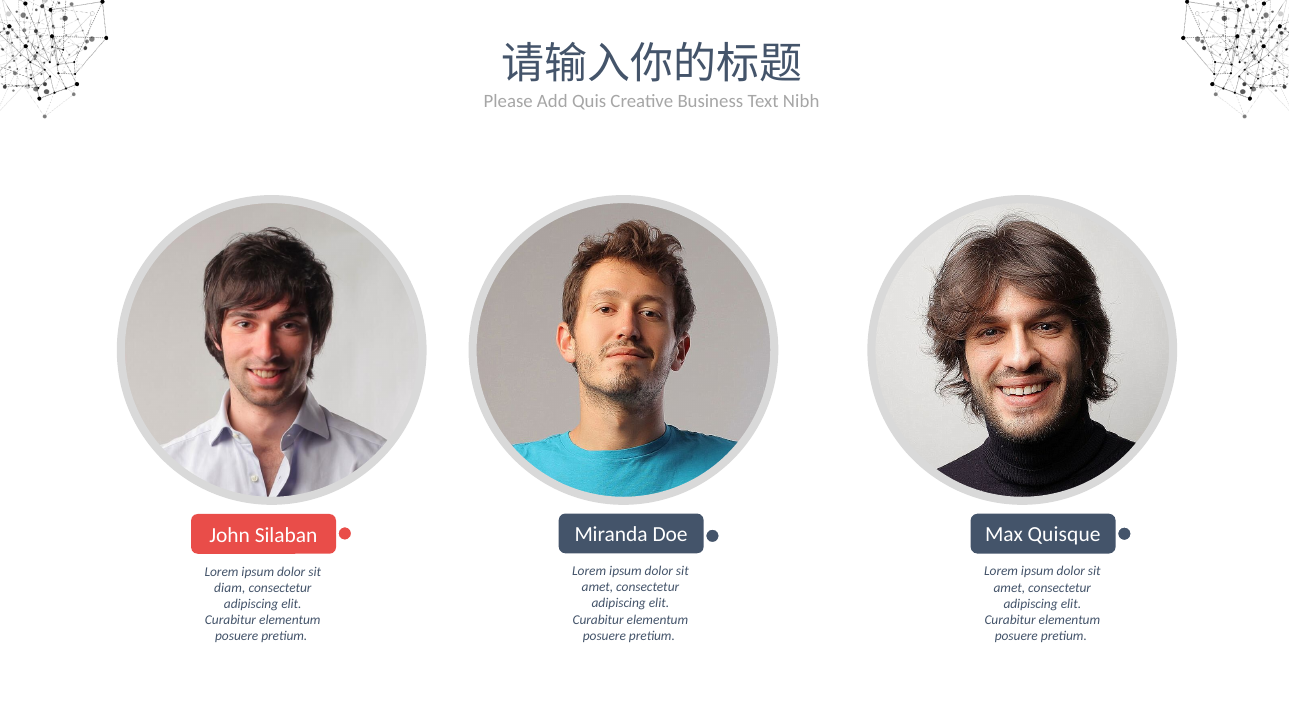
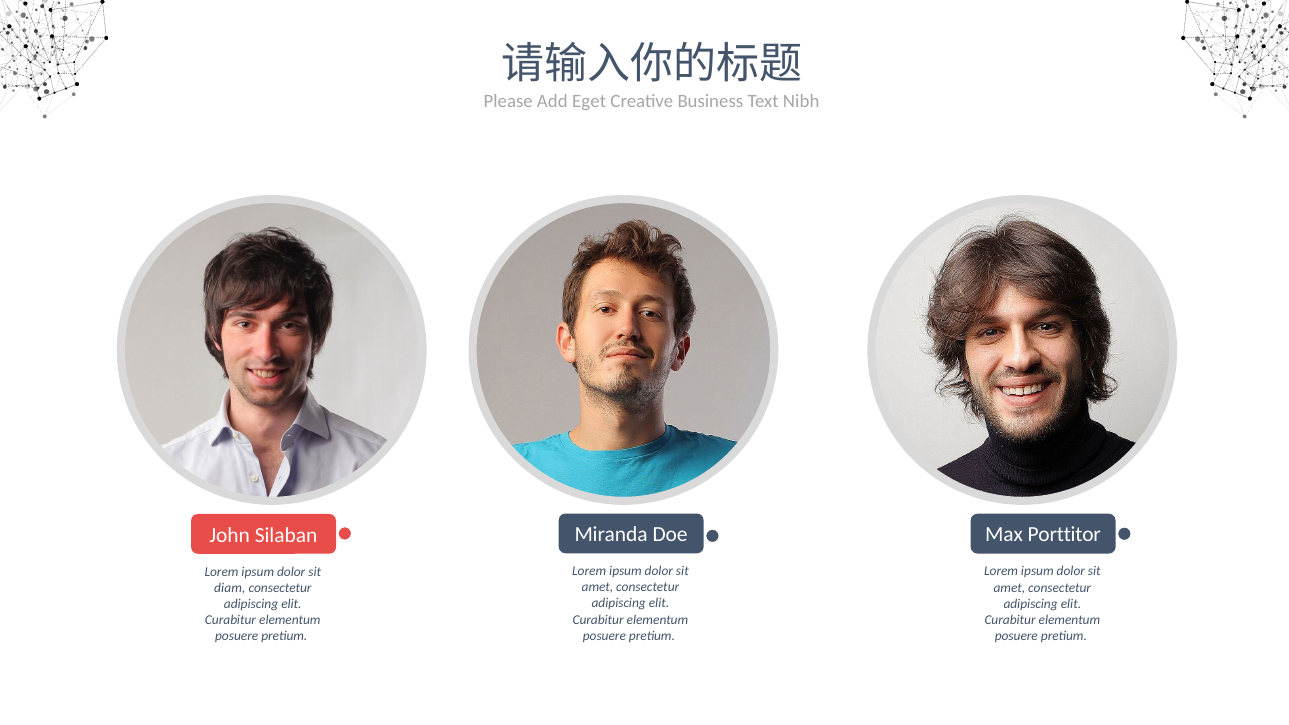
Quis: Quis -> Eget
Quisque: Quisque -> Porttitor
